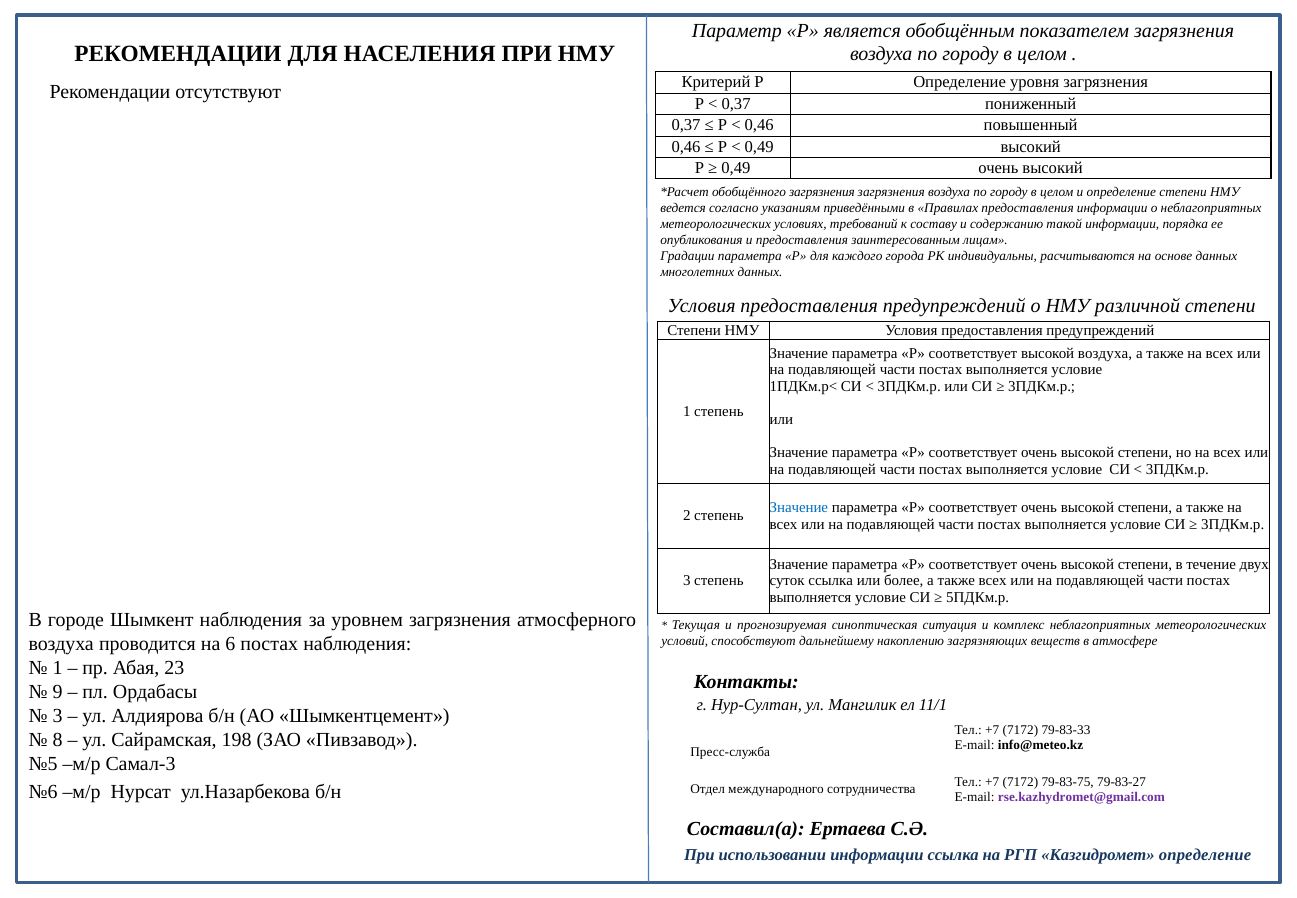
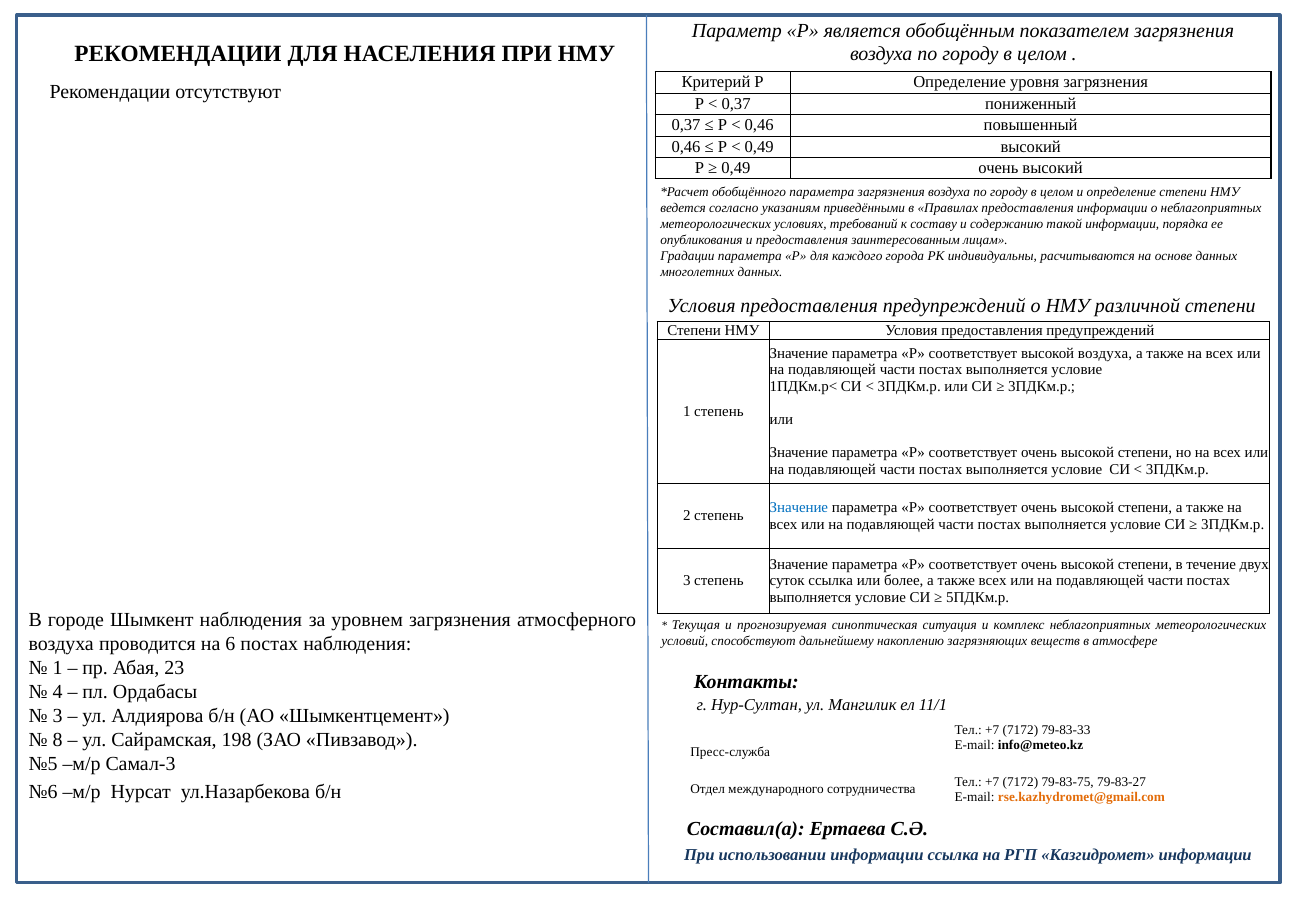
обобщённого загрязнения: загрязнения -> параметра
9: 9 -> 4
rse.kazhydromet@gmail.com colour: purple -> orange
Казгидромет определение: определение -> информации
